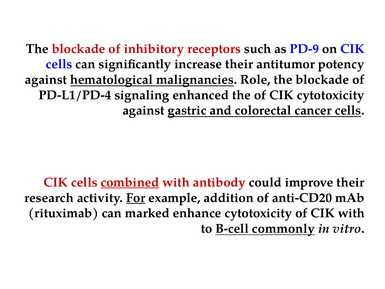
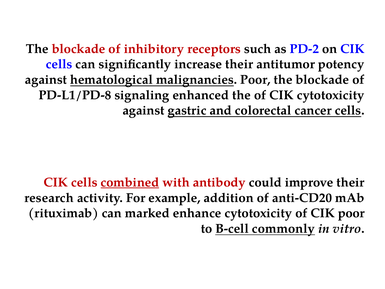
PD-9: PD-9 -> PD-2
malignancies Role: Role -> Poor
PD-L1/PD-4: PD-L1/PD-4 -> PD-L1/PD-8
For underline: present -> none
CIK with: with -> poor
